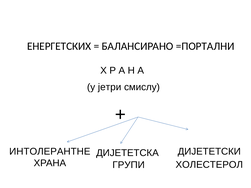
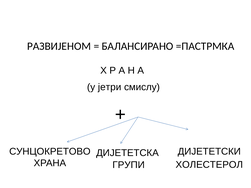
ЕНЕРГЕТСКИХ: ЕНЕРГЕТСКИХ -> РАЗВИЈЕНОМ
=ПОРТАЛНИ: =ПОРТАЛНИ -> =ПАСТРМКА
ИНТОЛЕРАНТНЕ: ИНТОЛЕРАНТНЕ -> СУНЦОКРЕТОВО
